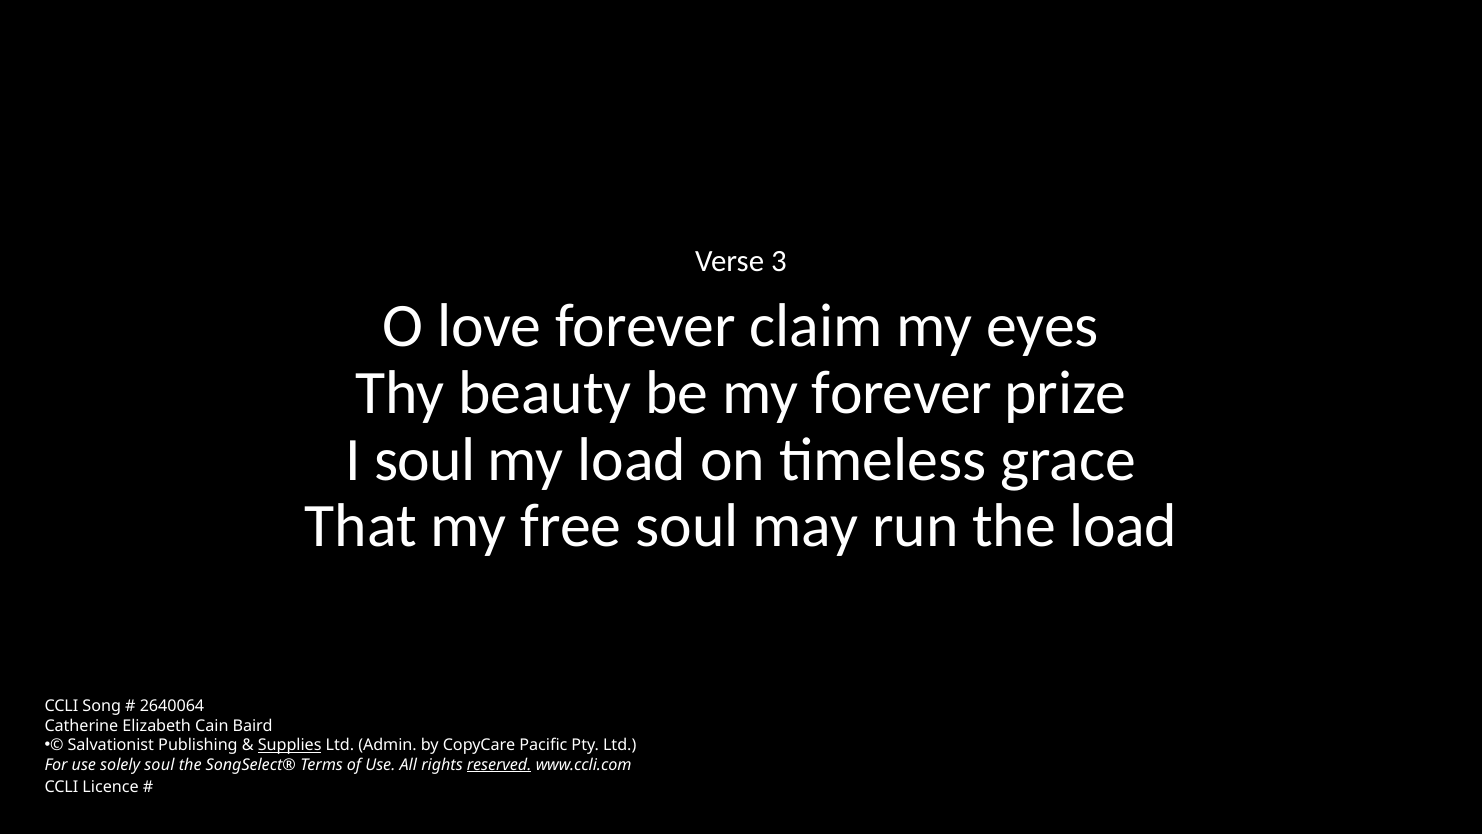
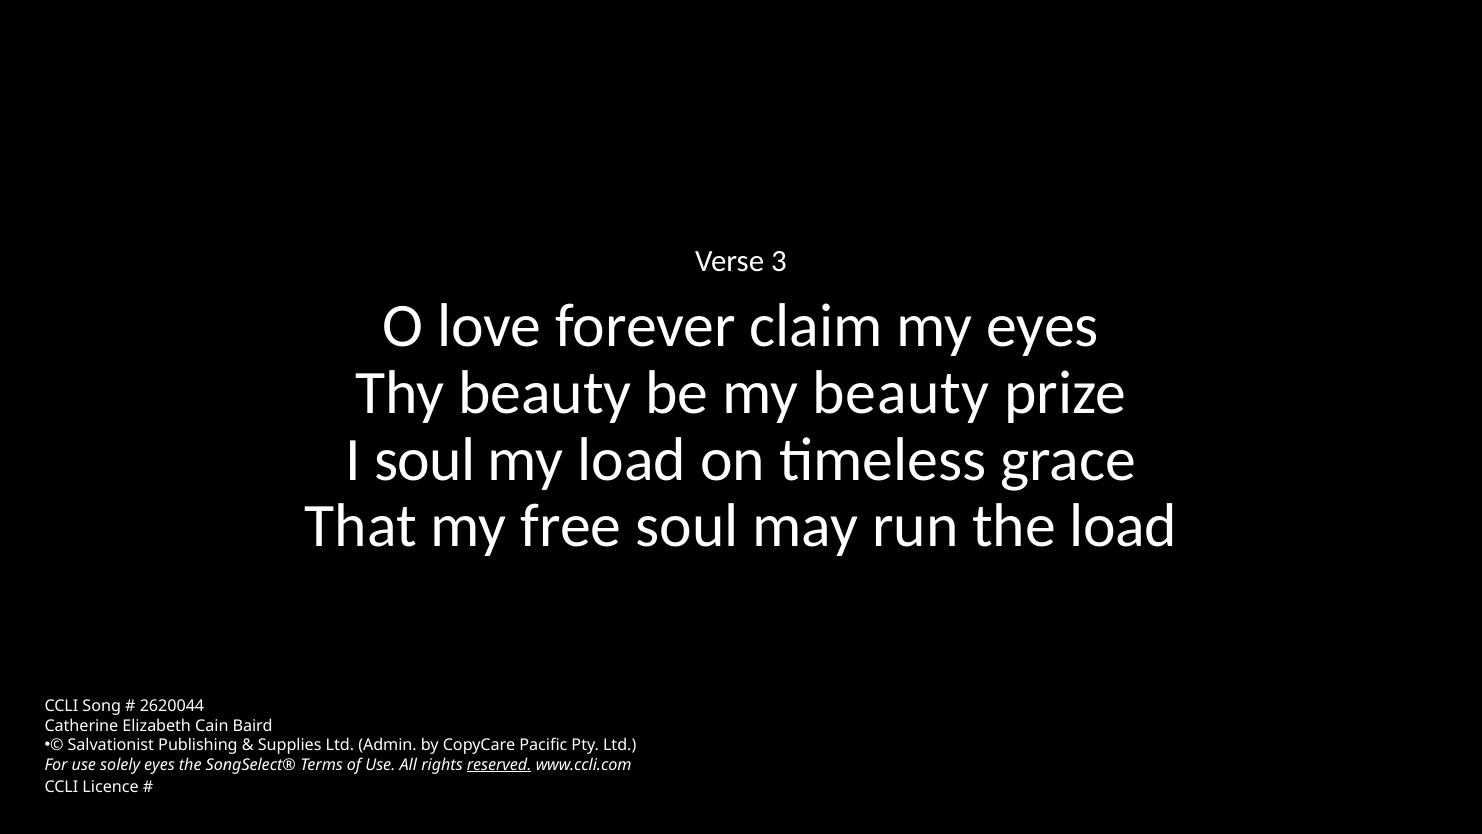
my forever: forever -> beauty
2640064: 2640064 -> 2620044
Supplies underline: present -> none
solely soul: soul -> eyes
